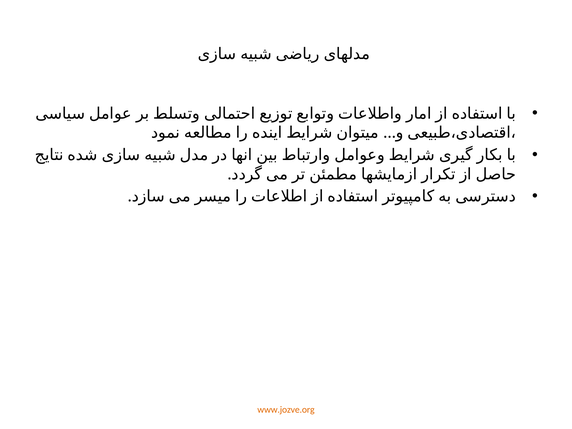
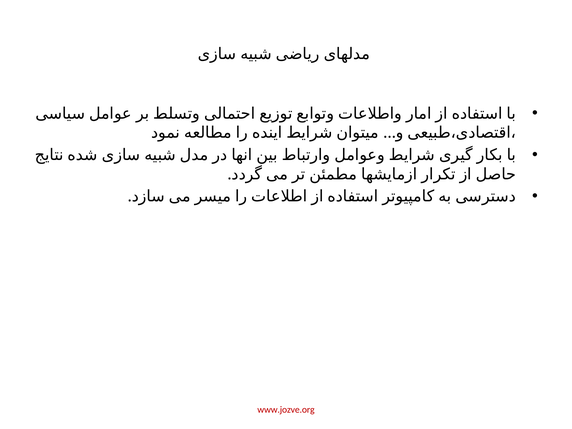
www.jozve.org colour: orange -> red
